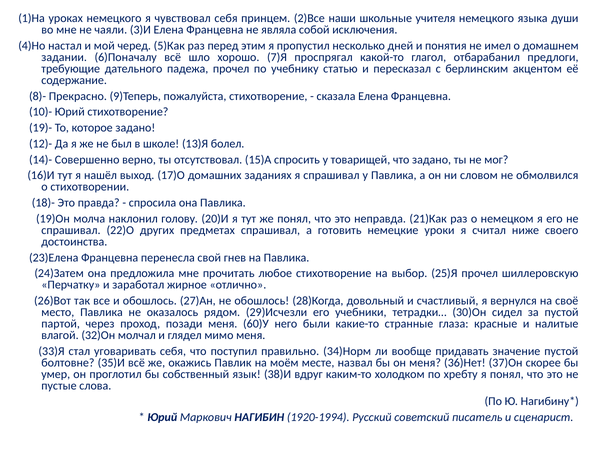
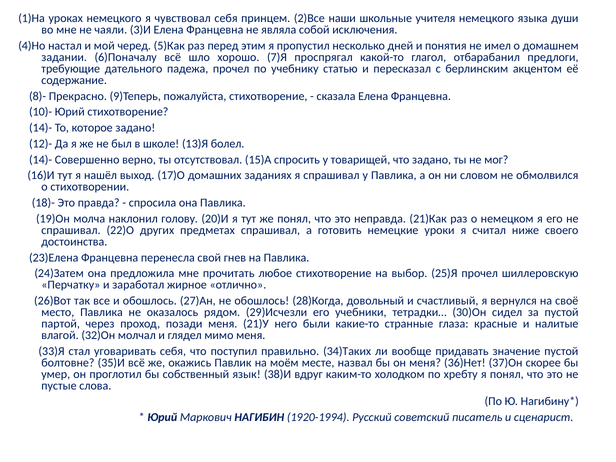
19)- at (41, 128): 19)- -> 14)-
60)У: 60)У -> 21)У
34)Норм: 34)Норм -> 34)Таких
